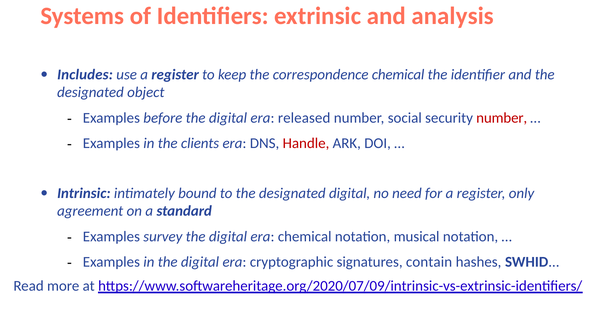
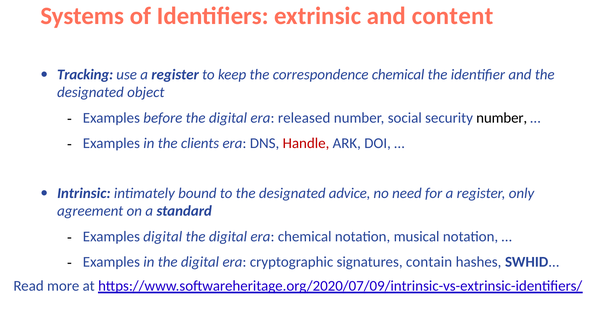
analysis: analysis -> content
Includes: Includes -> Tracking
number at (502, 118) colour: red -> black
designated digital: digital -> advice
Examples survey: survey -> digital
